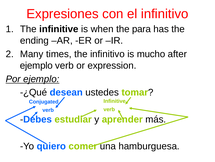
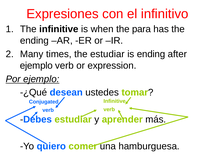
the infinitivo: infinitivo -> estudiar
is mucho: mucho -> ending
